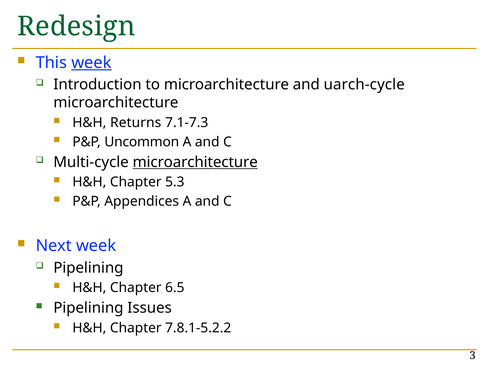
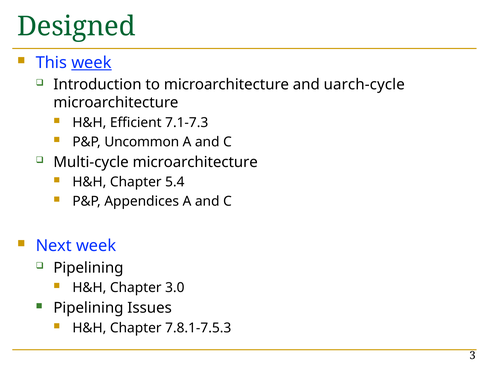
Redesign: Redesign -> Designed
Returns: Returns -> Efficient
microarchitecture at (195, 162) underline: present -> none
5.3: 5.3 -> 5.4
6.5: 6.5 -> 3.0
7.8.1-5.2.2: 7.8.1-5.2.2 -> 7.8.1-7.5.3
